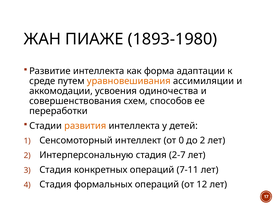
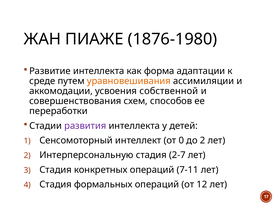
1893-1980: 1893-1980 -> 1876-1980
одиночества: одиночества -> собственной
развития colour: orange -> purple
